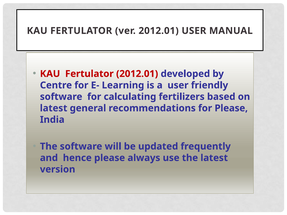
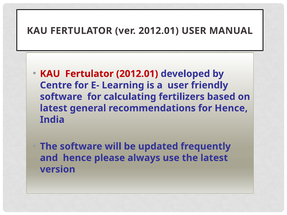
for Please: Please -> Hence
